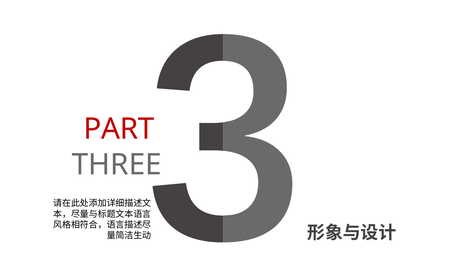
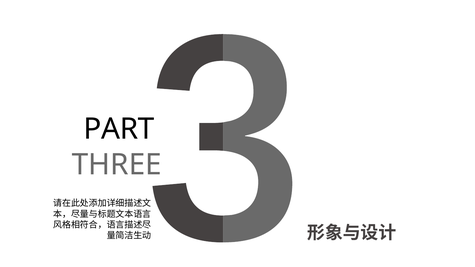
PART colour: red -> black
